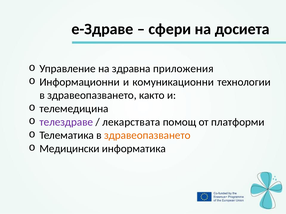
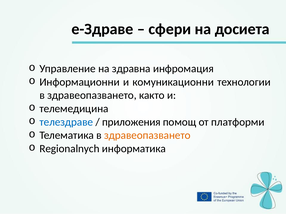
приложения: приложения -> инфромация
телездраве colour: purple -> blue
лекарствата: лекарствата -> приложения
Медицински: Медицински -> Regionalnych
